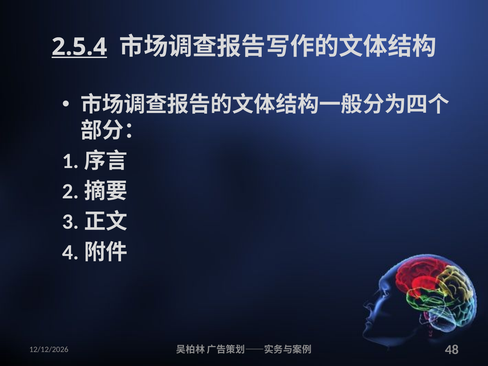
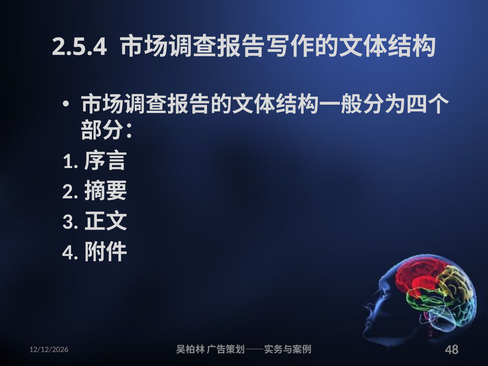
2.5.4 underline: present -> none
